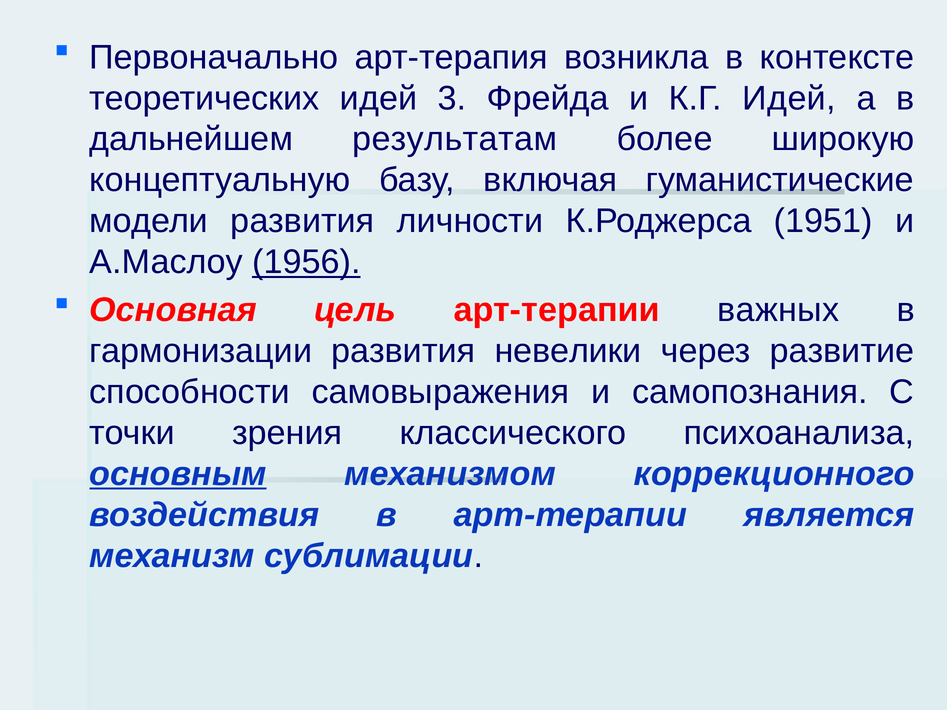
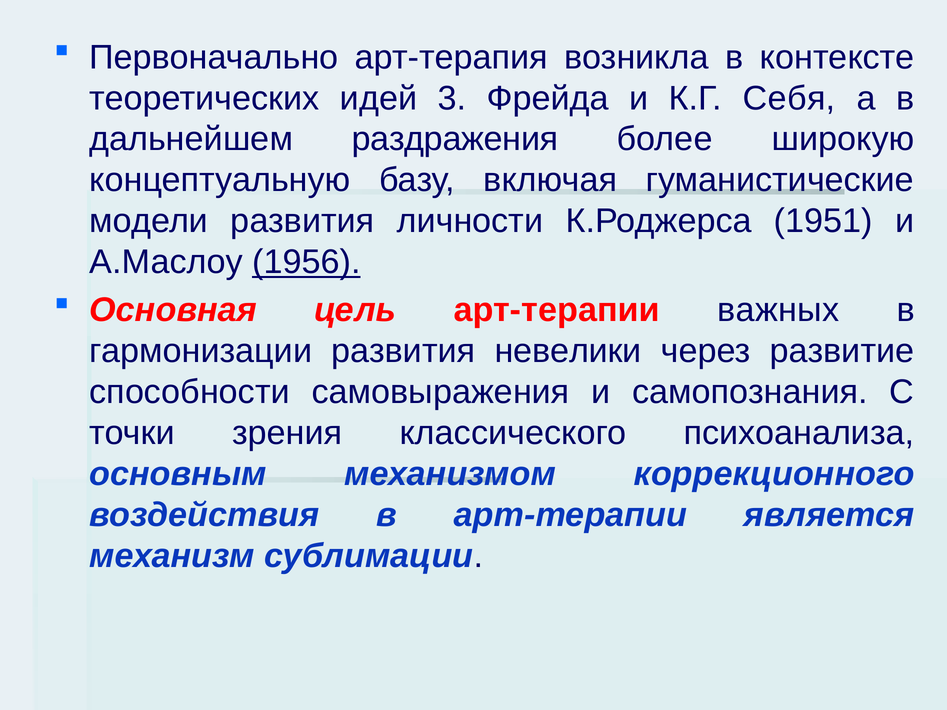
К.Г Идей: Идей -> Себя
результатам: результатам -> раздражения
основным underline: present -> none
